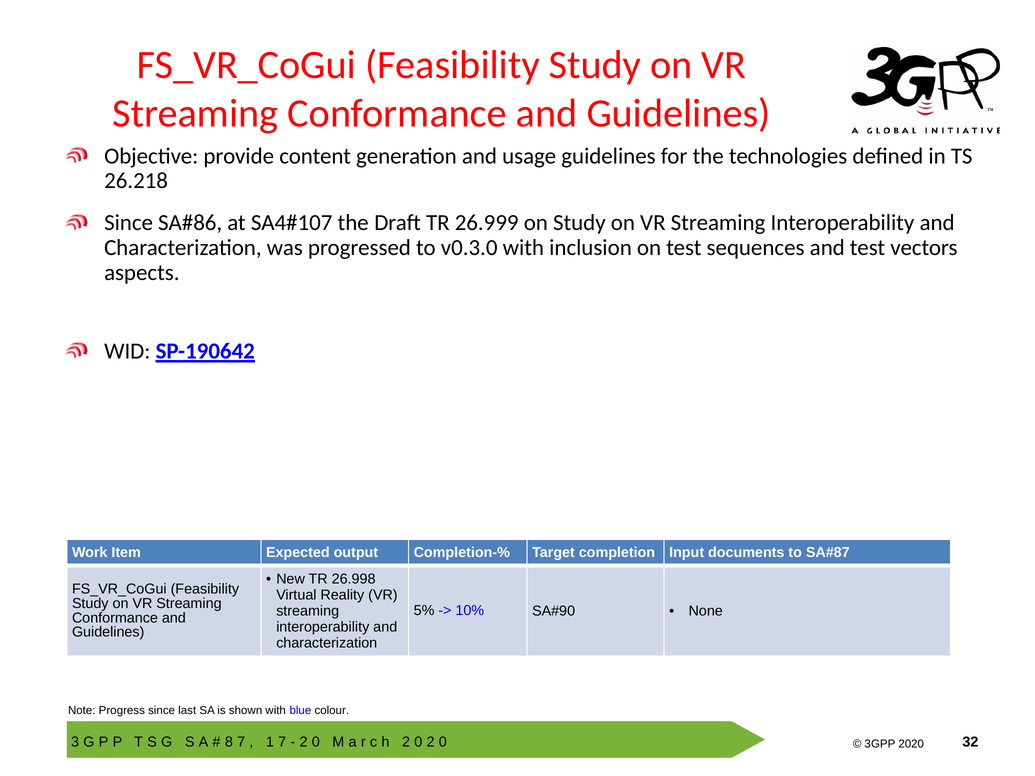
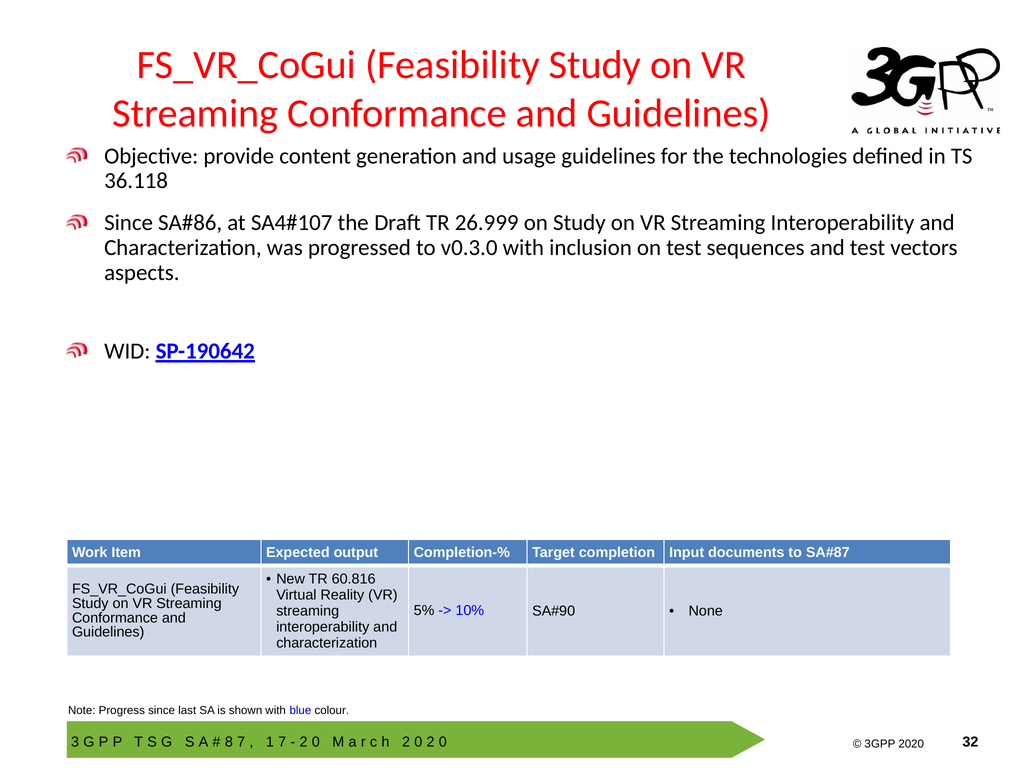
26.218: 26.218 -> 36.118
26.998: 26.998 -> 60.816
